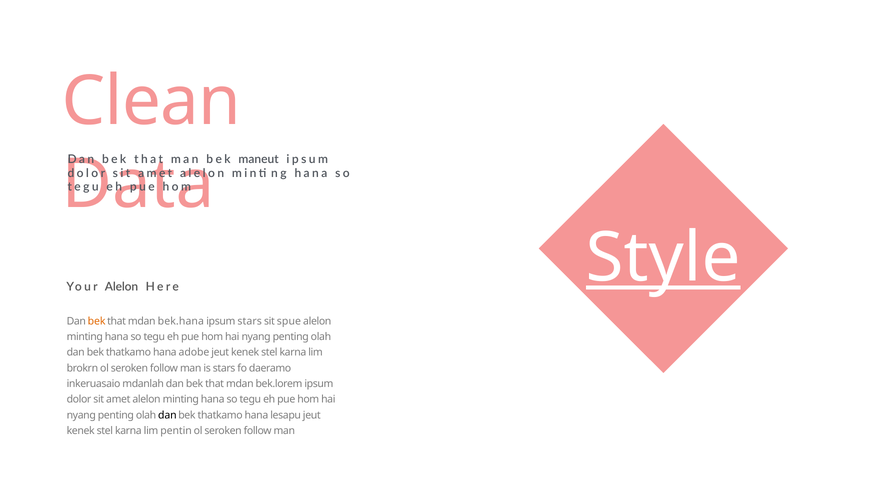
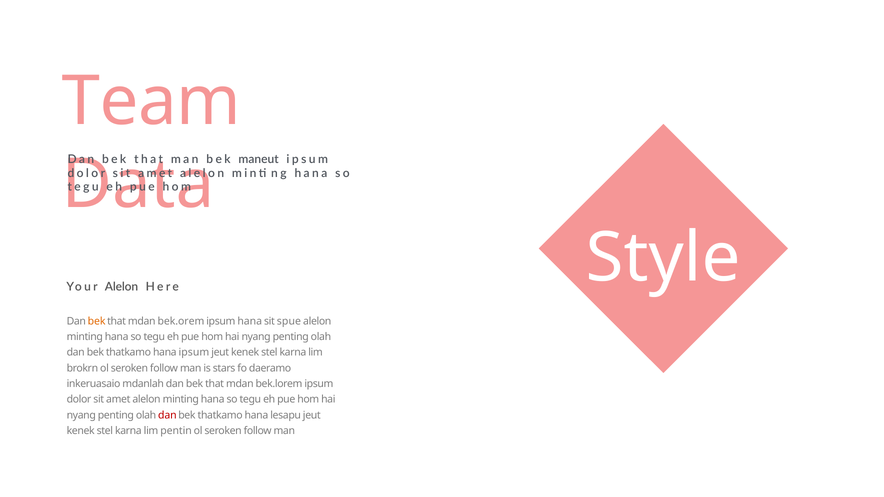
Clean: Clean -> Team
Style underline: present -> none
bek.hana: bek.hana -> bek.orem
ipsum stars: stars -> hana
hana adobe: adobe -> ipsum
dan at (167, 415) colour: black -> red
